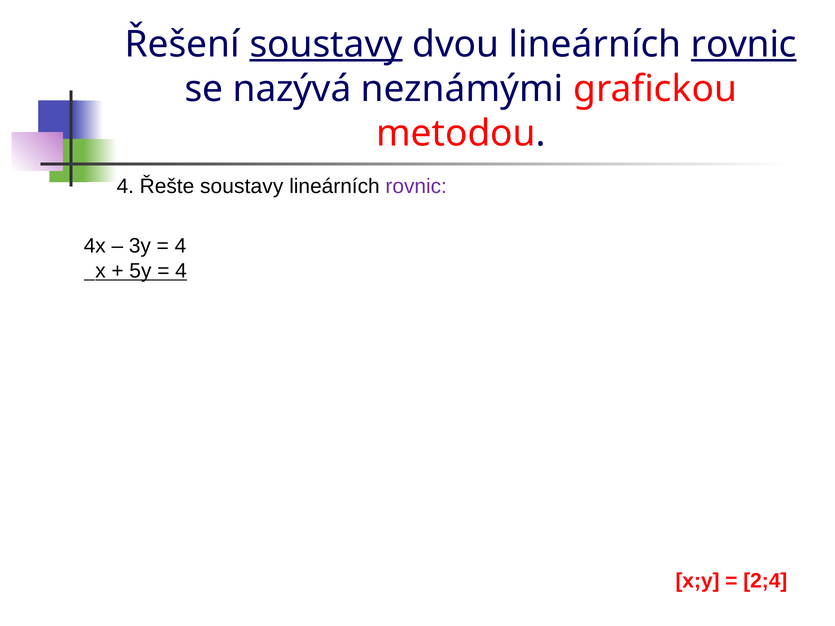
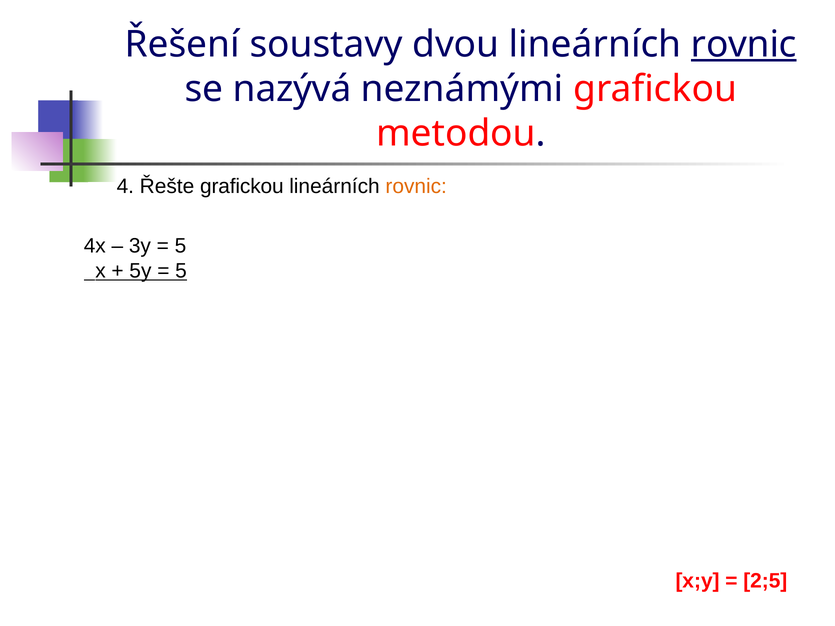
soustavy at (326, 44) underline: present -> none
Řešte soustavy: soustavy -> grafickou
rovnic at (416, 187) colour: purple -> orange
4 at (180, 246): 4 -> 5
4 at (181, 271): 4 -> 5
2;4: 2;4 -> 2;5
